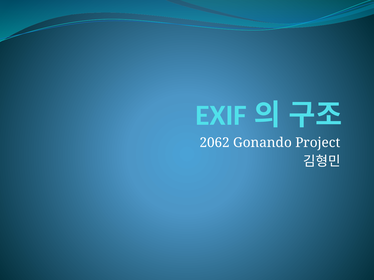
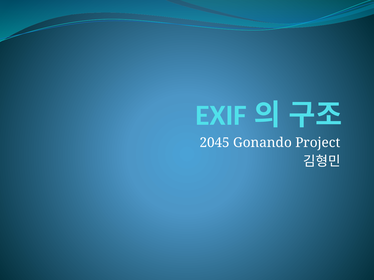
2062: 2062 -> 2045
